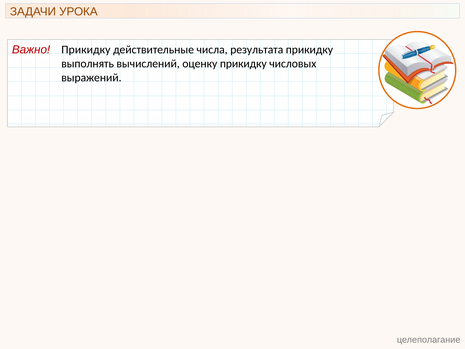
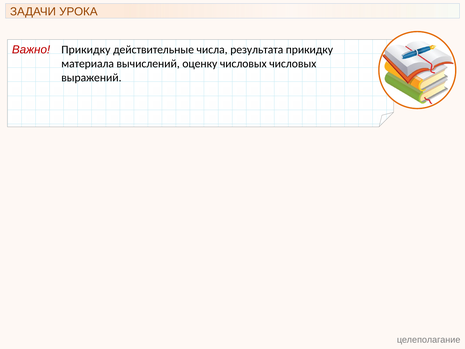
выполнять: выполнять -> материала
оценку прикидку: прикидку -> числовых
